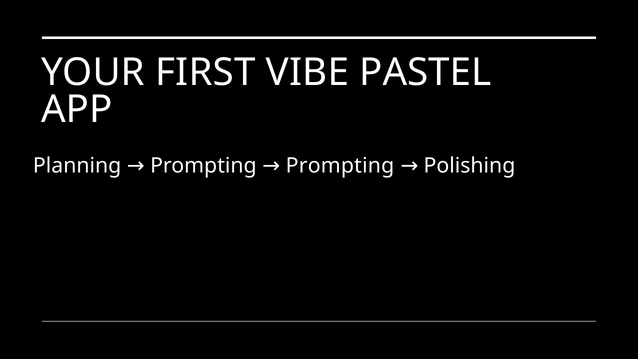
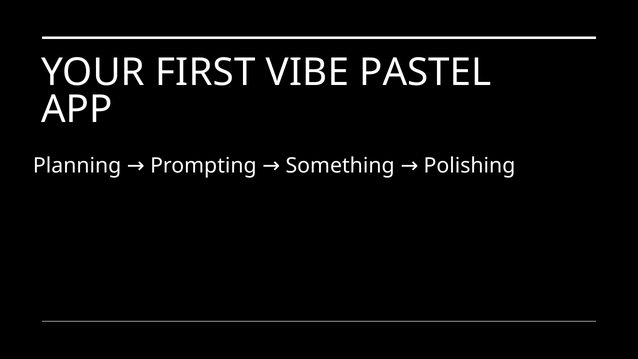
Prompting Prompting: Prompting -> Something
